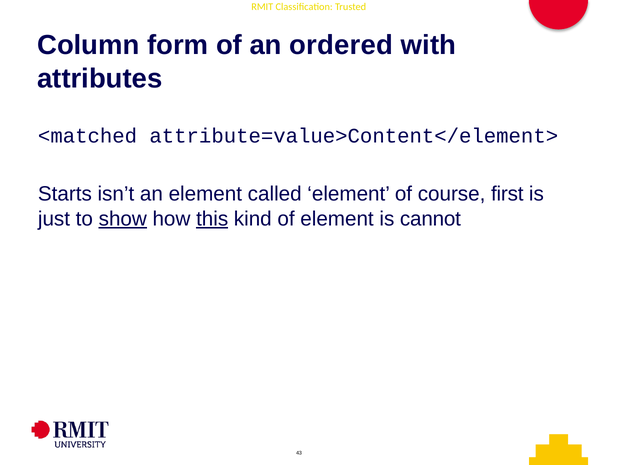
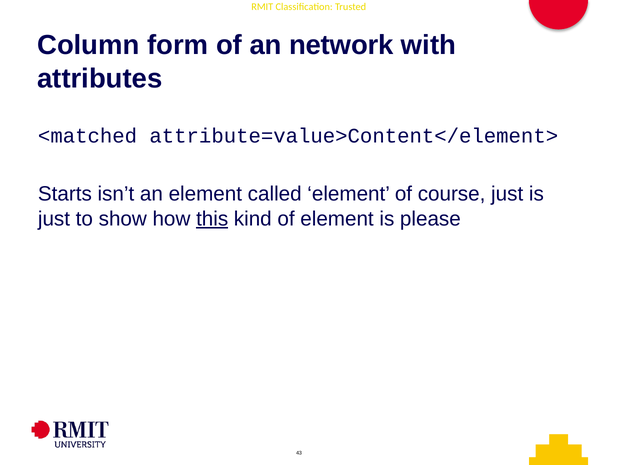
ordered: ordered -> network
course first: first -> just
show underline: present -> none
cannot: cannot -> please
